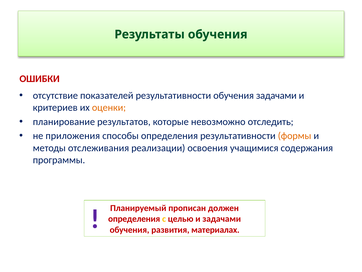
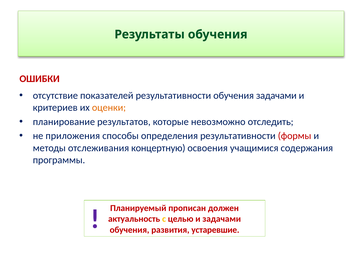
формы colour: orange -> red
реализации: реализации -> концертную
определения at (134, 219): определения -> актуальность
материалах: материалах -> устаревшие
